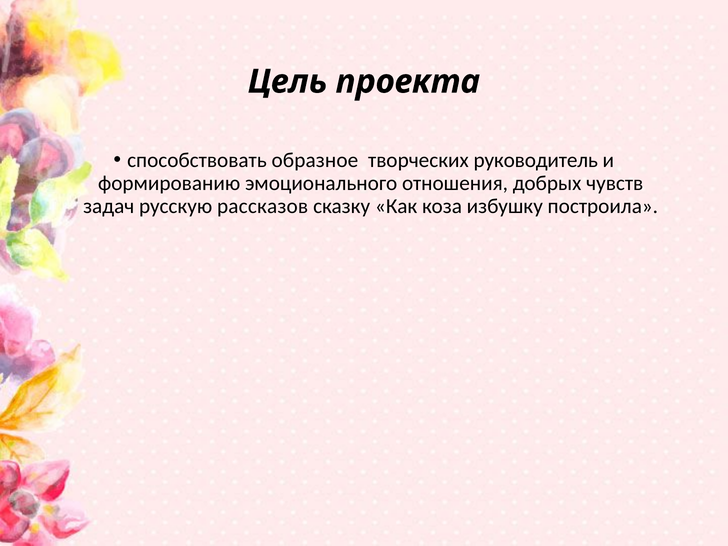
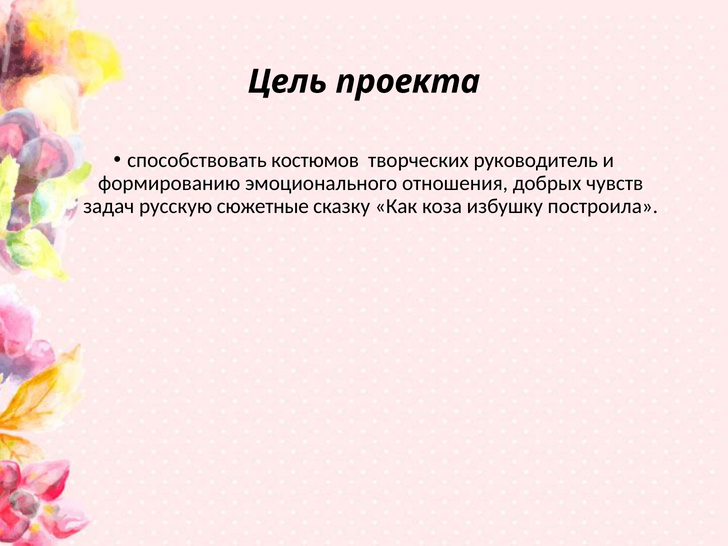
образное: образное -> костюмов
рассказов: рассказов -> сюжетные
